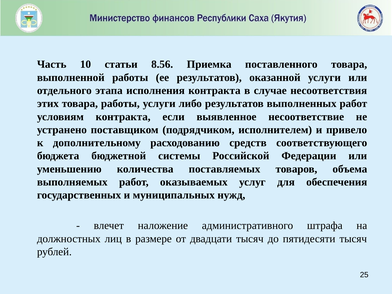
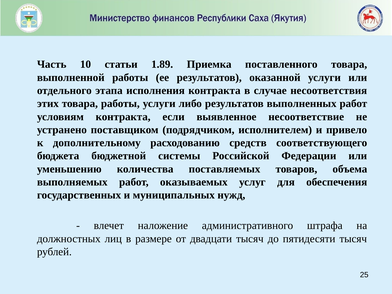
8.56: 8.56 -> 1.89
